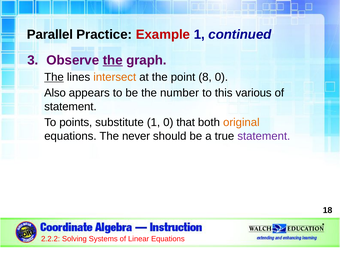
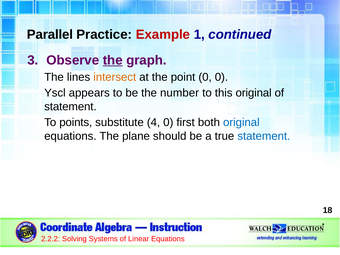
The at (54, 77) underline: present -> none
point 8: 8 -> 0
Also: Also -> Yscl
this various: various -> original
substitute 1: 1 -> 4
that: that -> first
original at (241, 122) colour: orange -> blue
never: never -> plane
statement at (264, 136) colour: purple -> blue
